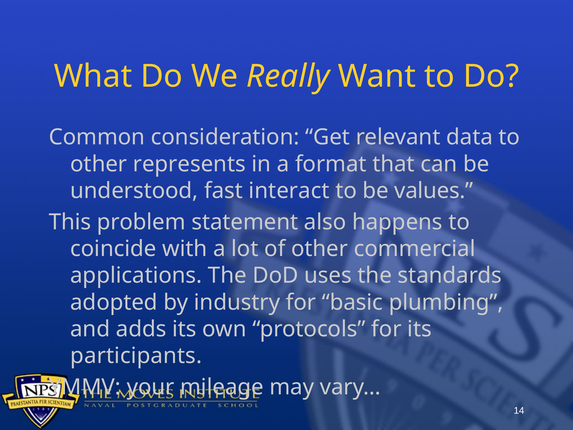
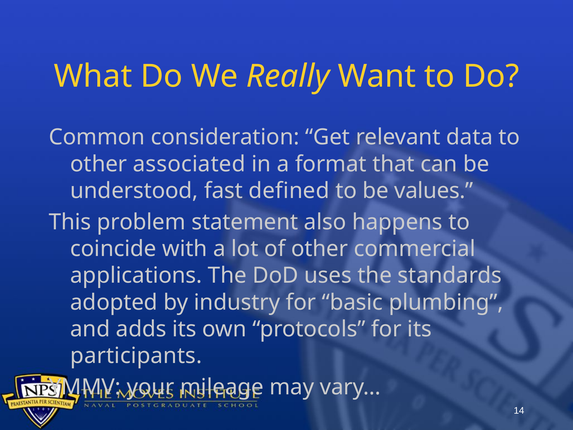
represents: represents -> associated
interact: interact -> defined
